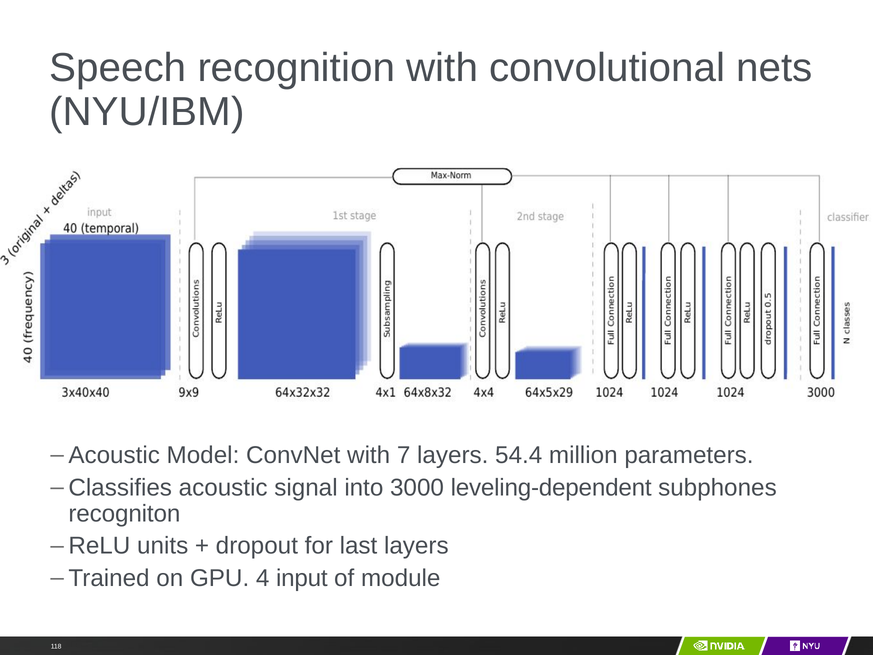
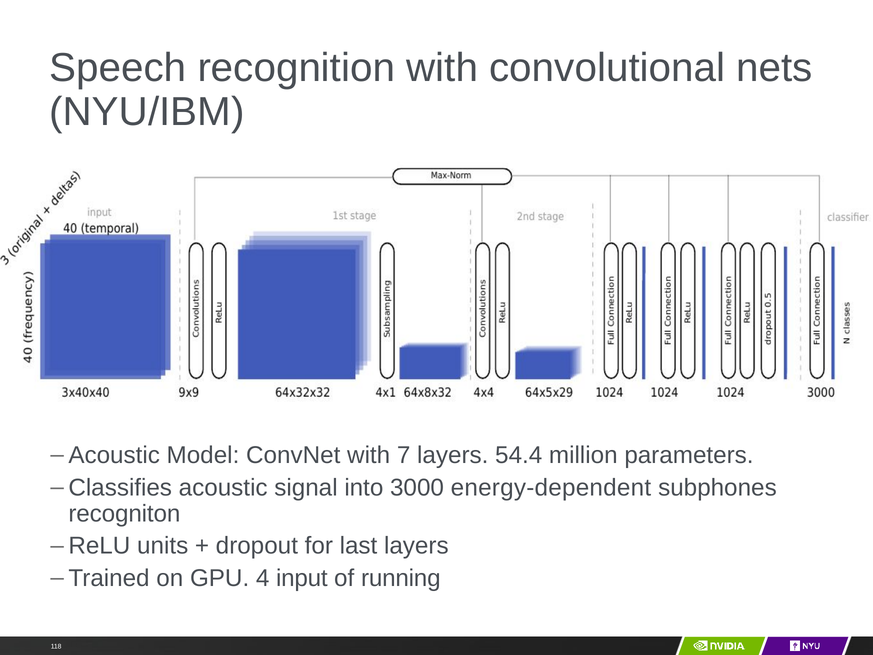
leveling-dependent: leveling-dependent -> energy-dependent
module: module -> running
